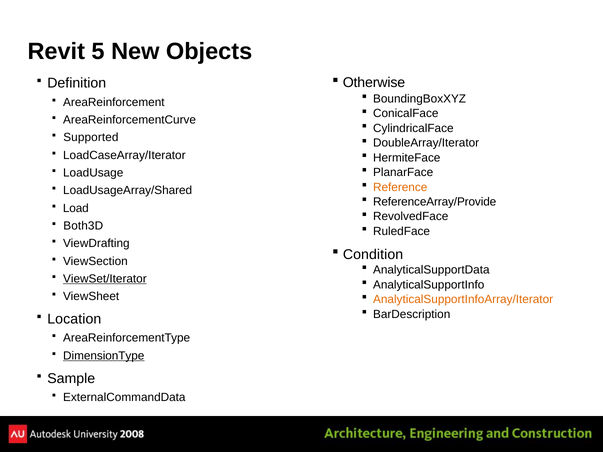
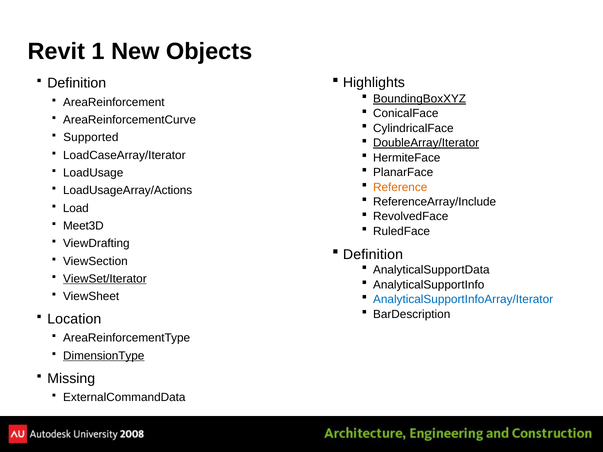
5: 5 -> 1
Otherwise: Otherwise -> Highlights
BoundingBoxXYZ underline: none -> present
DoubleArray/Iterator underline: none -> present
LoadUsageArray/Shared: LoadUsageArray/Shared -> LoadUsageArray/Actions
ReferenceArray/Provide: ReferenceArray/Provide -> ReferenceArray/Include
Both3D: Both3D -> Meet3D
Condition at (373, 255): Condition -> Definition
AnalyticalSupportInfoArray/Iterator colour: orange -> blue
Sample: Sample -> Missing
